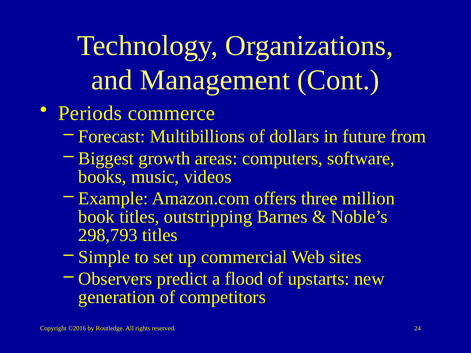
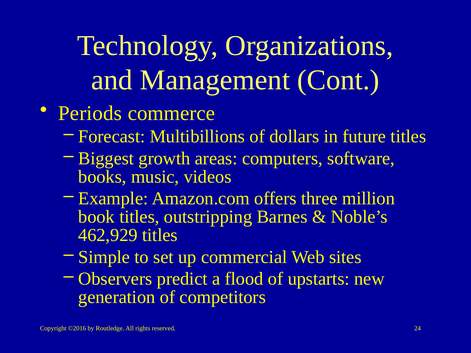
future from: from -> titles
298,793: 298,793 -> 462,929
